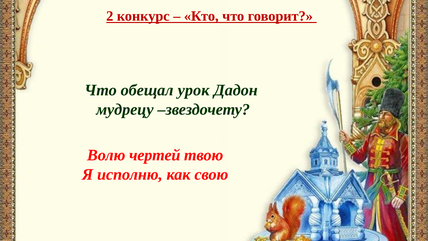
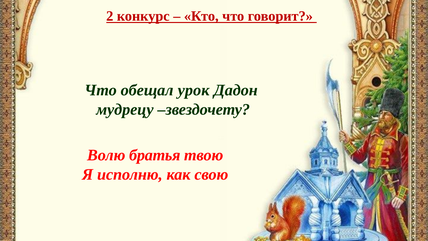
чертей: чертей -> братья
